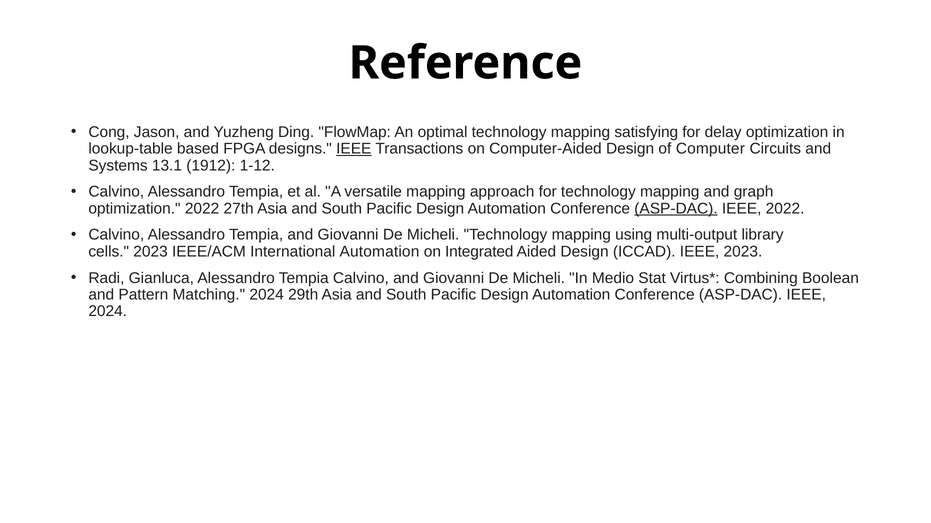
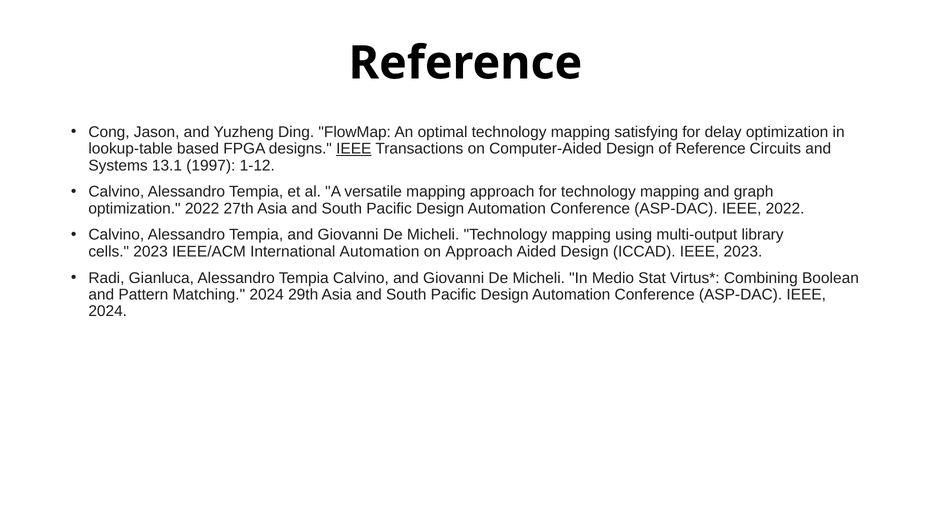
of Computer: Computer -> Reference
1912: 1912 -> 1997
ASP-DAC at (676, 209) underline: present -> none
on Integrated: Integrated -> Approach
